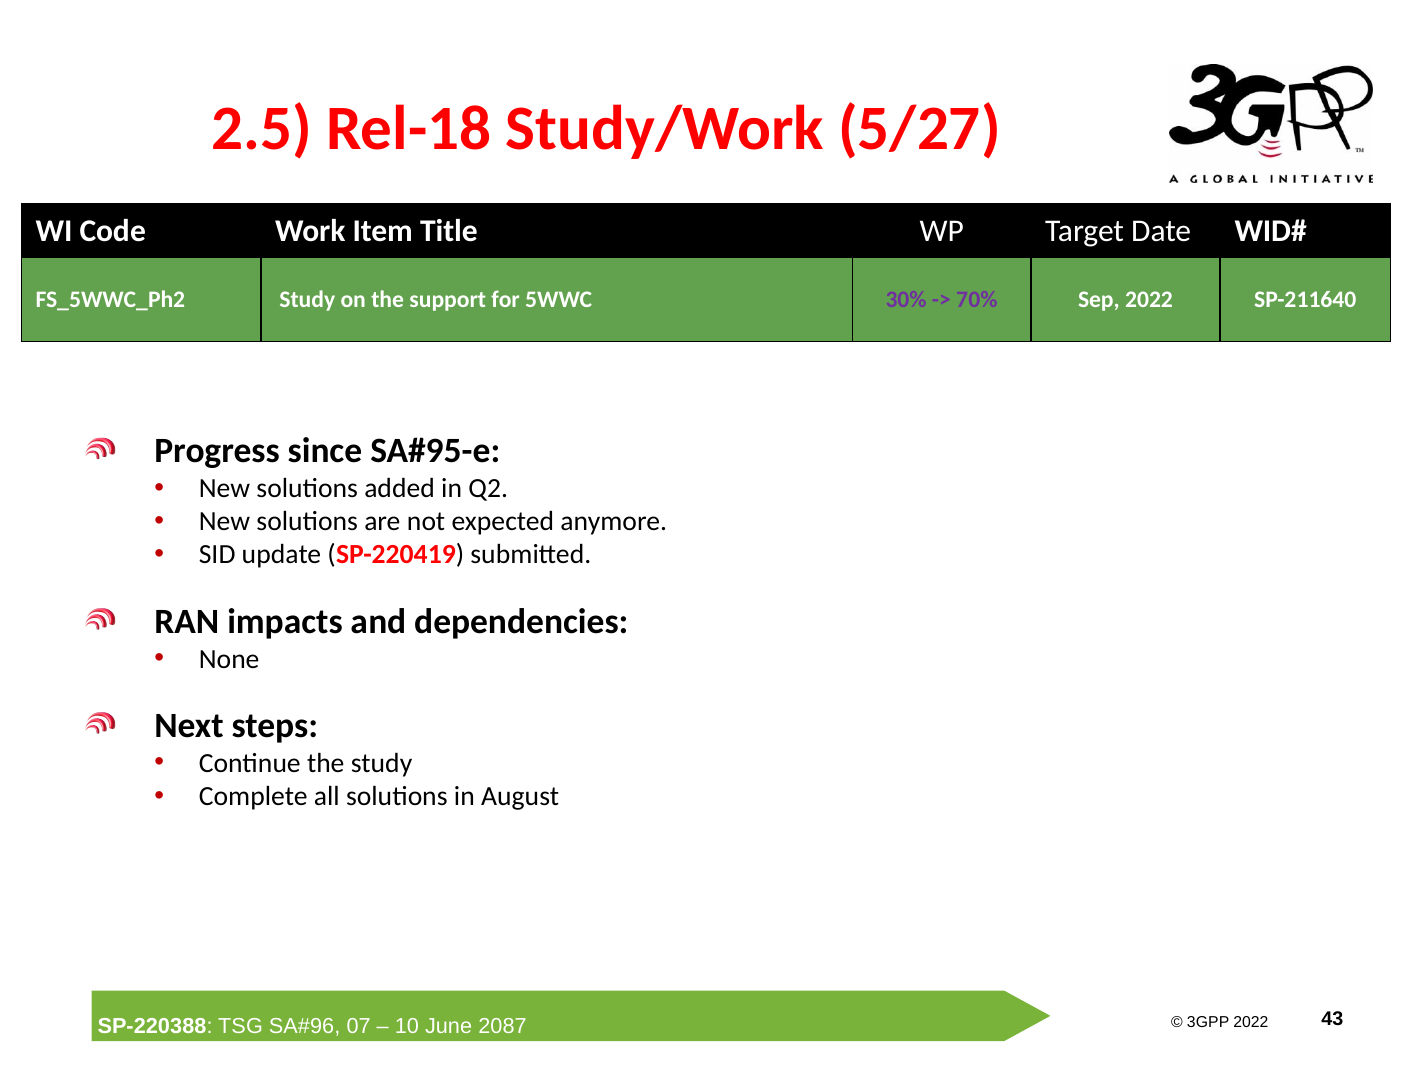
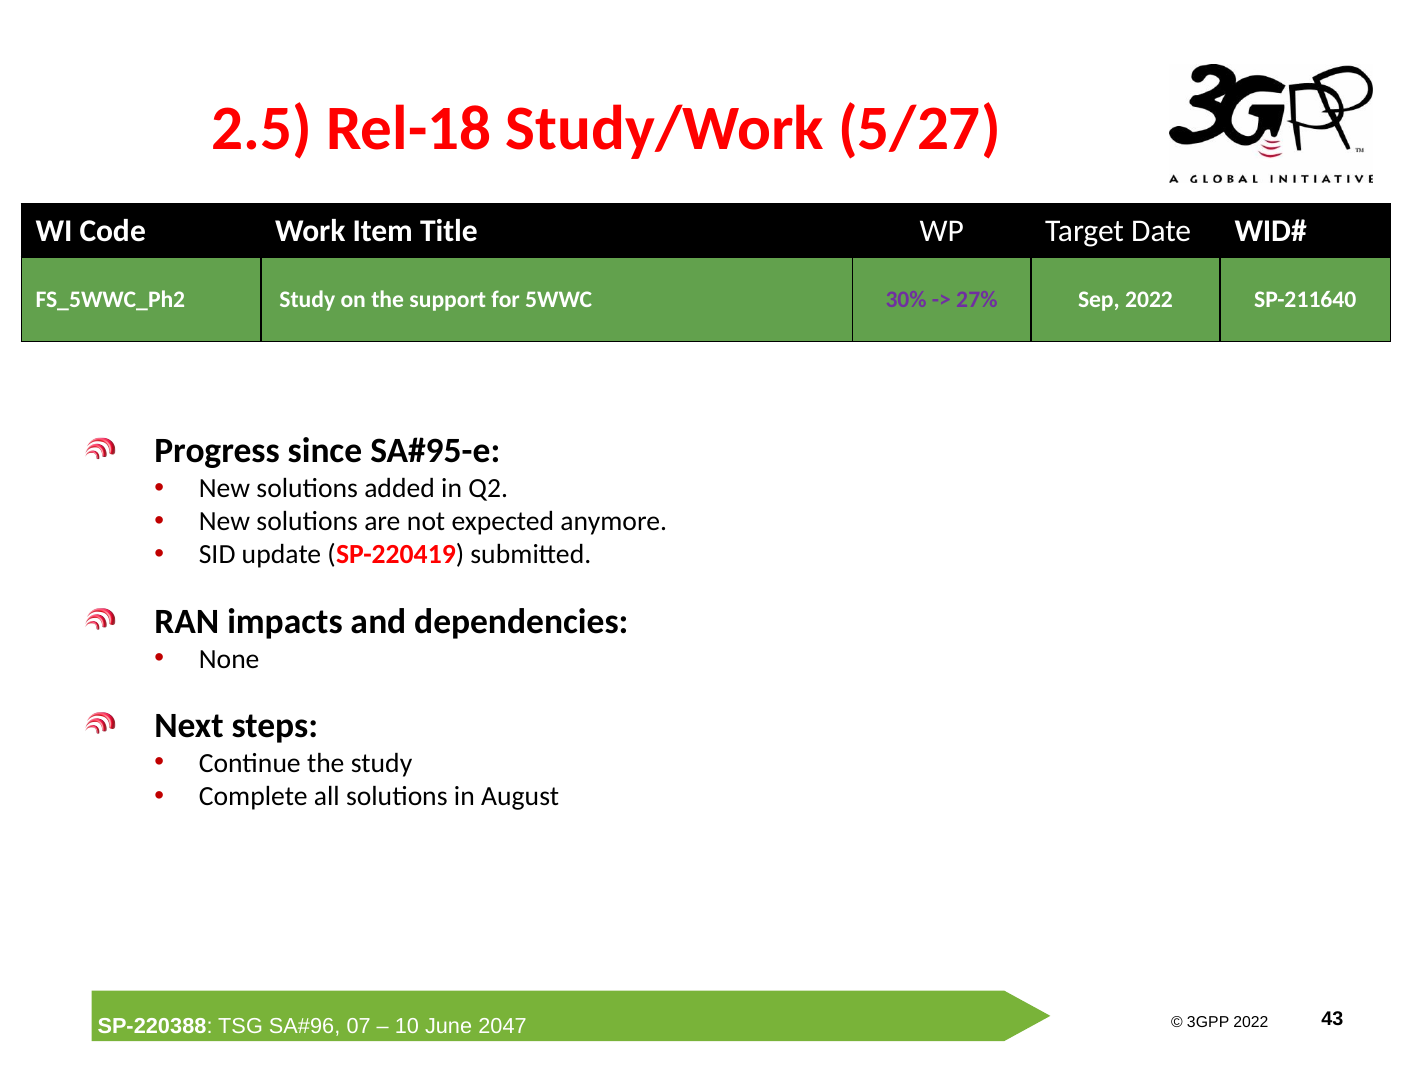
70%: 70% -> 27%
2087: 2087 -> 2047
